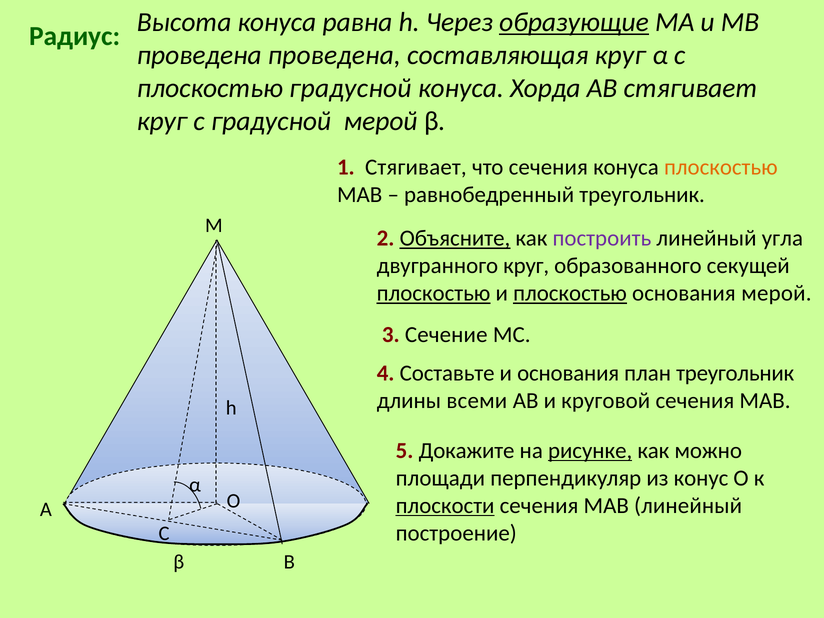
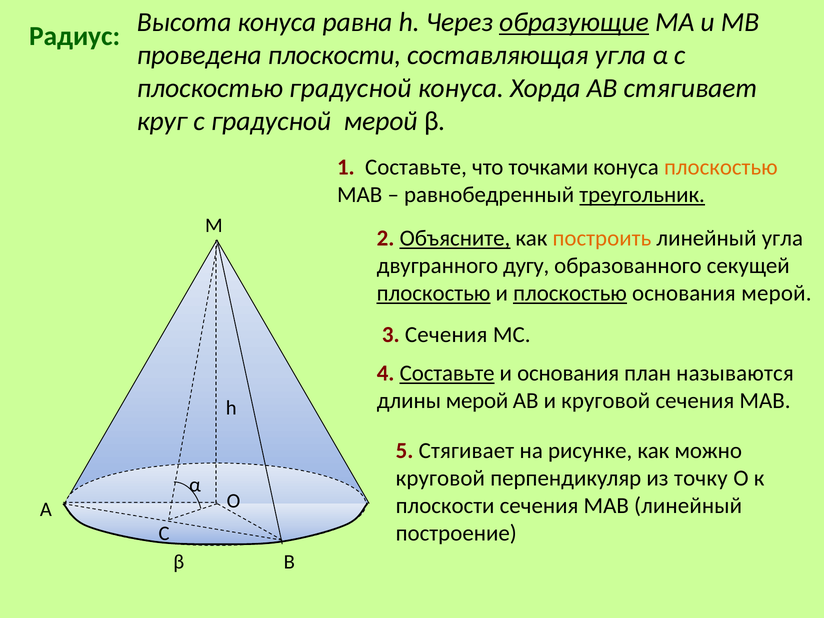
проведена проведена: проведена -> плоскости
составляющая круг: круг -> угла
1 Стягивает: Стягивает -> Составьте
что сечения: сечения -> точками
треугольник at (642, 195) underline: none -> present
построить colour: purple -> orange
двугранного круг: круг -> дугу
3 Сечение: Сечение -> Сечения
Составьте at (447, 373) underline: none -> present
план треугольник: треугольник -> называются
длины всеми: всеми -> мерой
5 Докажите: Докажите -> Стягивает
рисунке underline: present -> none
площади at (440, 478): площади -> круговой
конус: конус -> точку
плоскости at (445, 506) underline: present -> none
